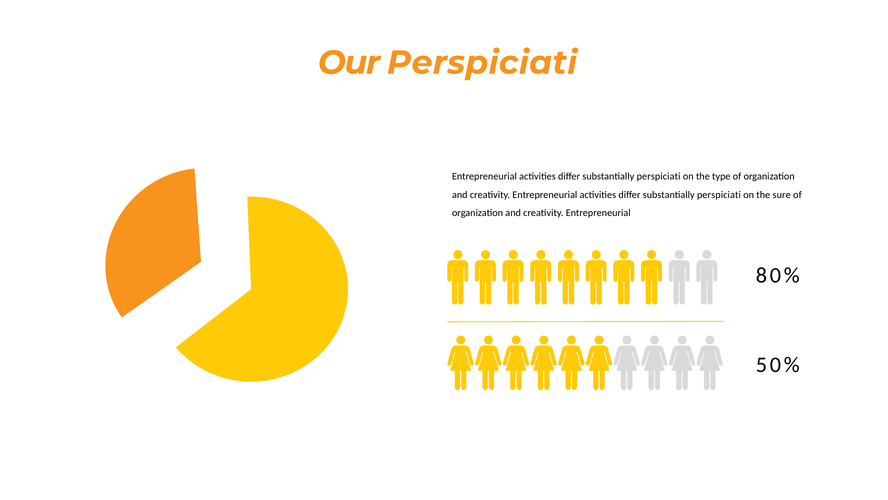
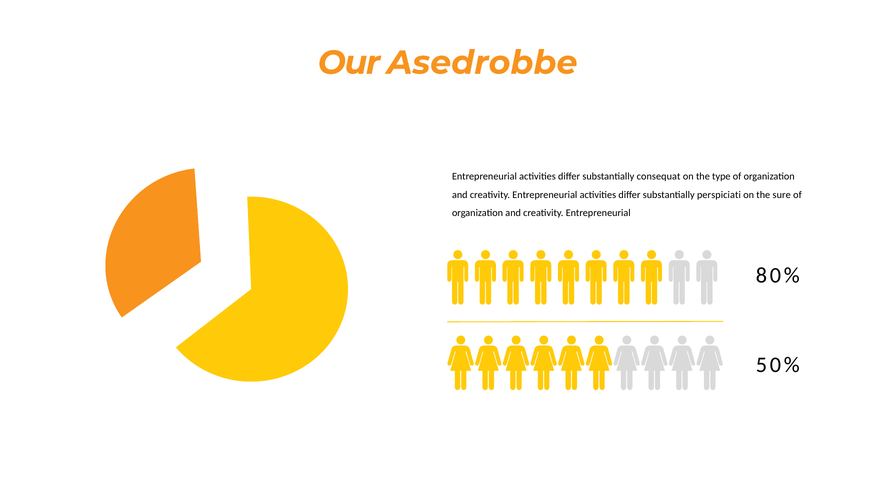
Our Perspiciati: Perspiciati -> Asedrobbe
perspiciati at (659, 176): perspiciati -> consequat
